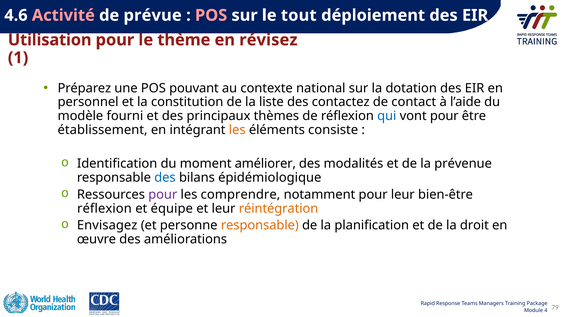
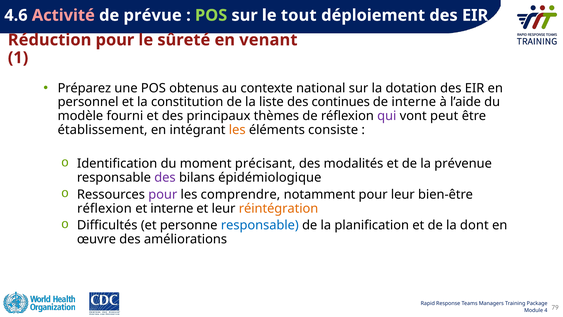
POS at (211, 15) colour: pink -> light green
Utilisation: Utilisation -> Réduction
thème: thème -> sûreté
révisez: révisez -> venant
pouvant: pouvant -> obtenus
contactez: contactez -> continues
de contact: contact -> interne
qui colour: blue -> purple
vont pour: pour -> peut
améliorer: améliorer -> précisant
des at (165, 177) colour: blue -> purple
et équipe: équipe -> interne
Envisagez: Envisagez -> Difficultés
responsable at (260, 225) colour: orange -> blue
droit: droit -> dont
